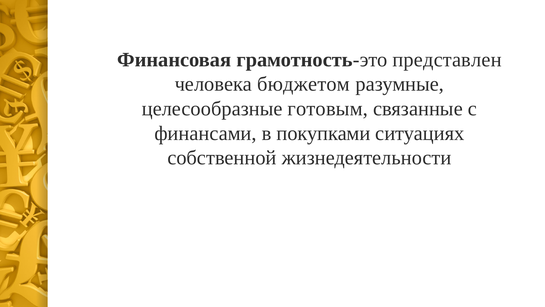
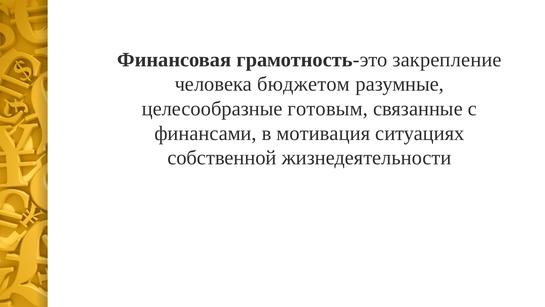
представлен: представлен -> закрепление
покупками: покупками -> мотивация
